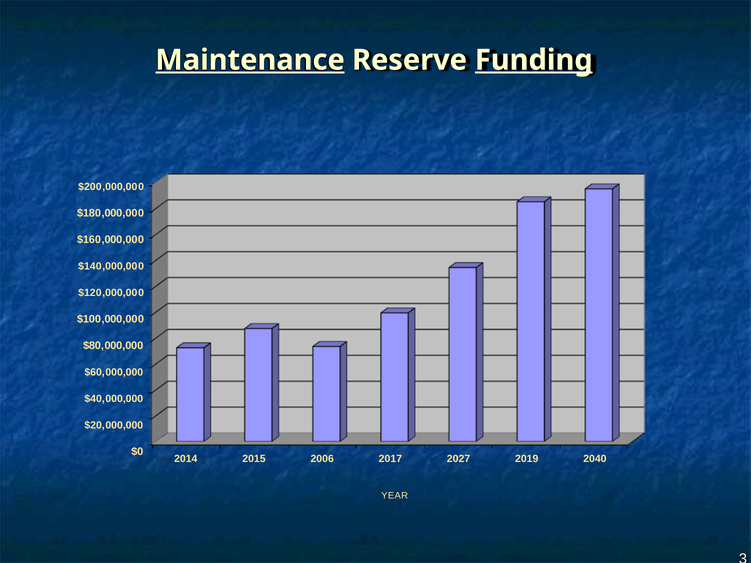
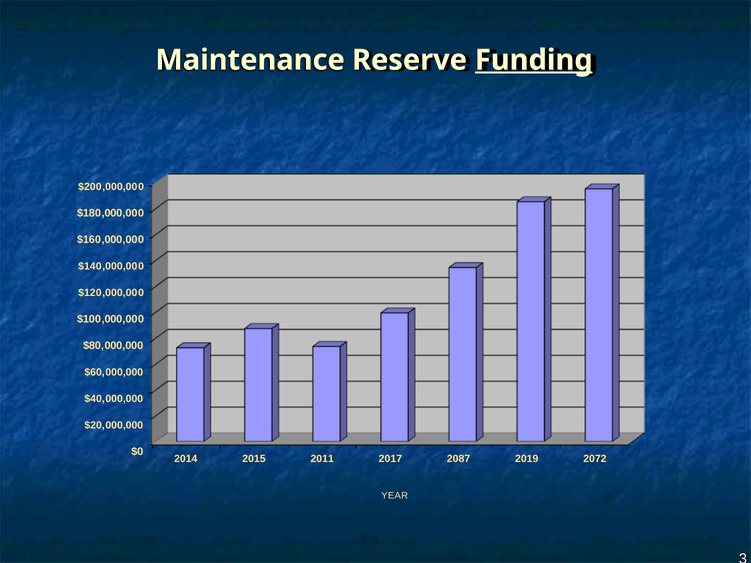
Maintenance underline: present -> none
2006: 2006 -> 2011
2027: 2027 -> 2087
2040: 2040 -> 2072
